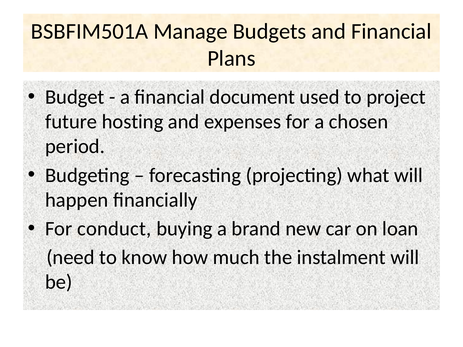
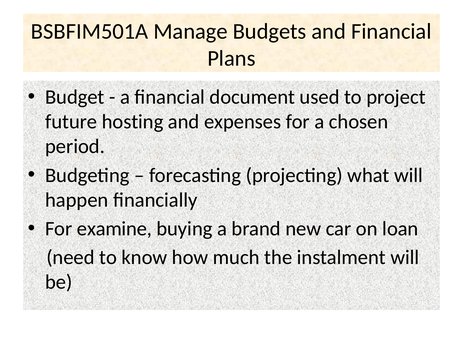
conduct: conduct -> examine
